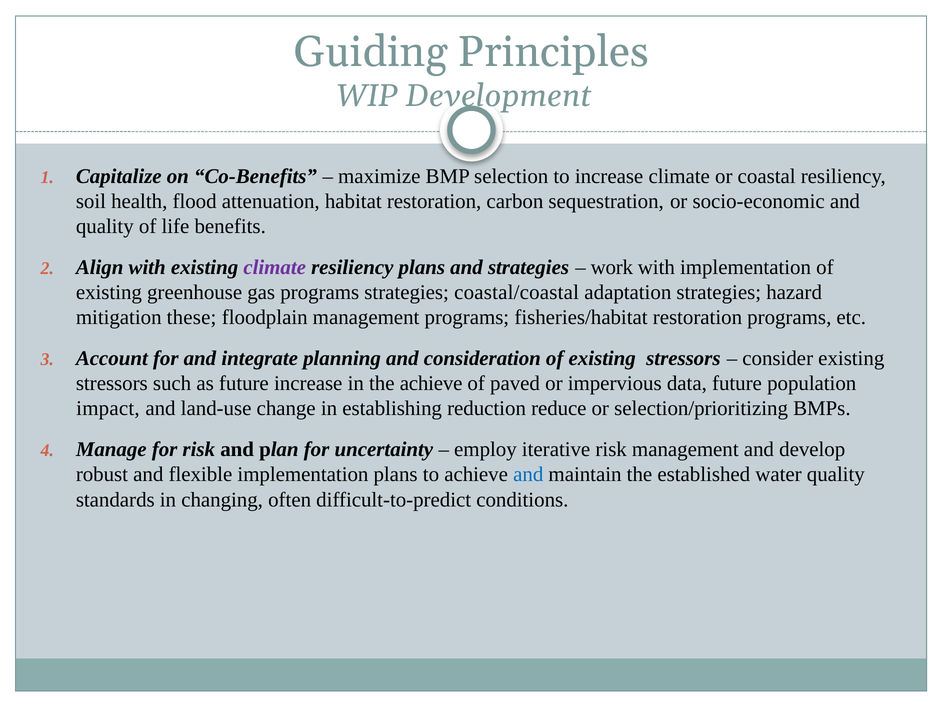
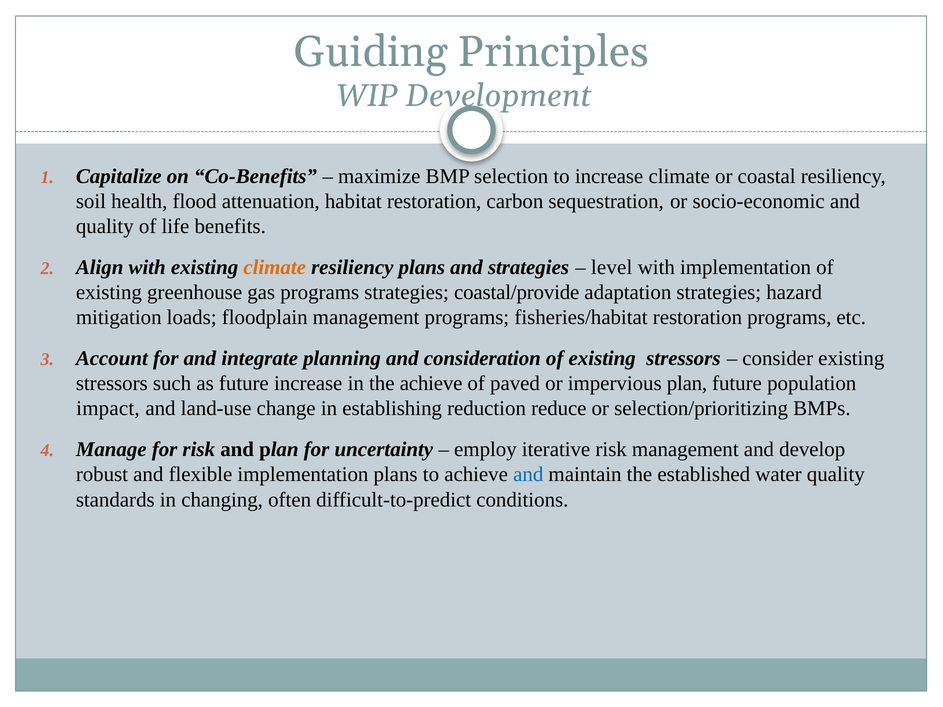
climate at (275, 267) colour: purple -> orange
work: work -> level
coastal/coastal: coastal/coastal -> coastal/provide
these: these -> loads
impervious data: data -> plan
